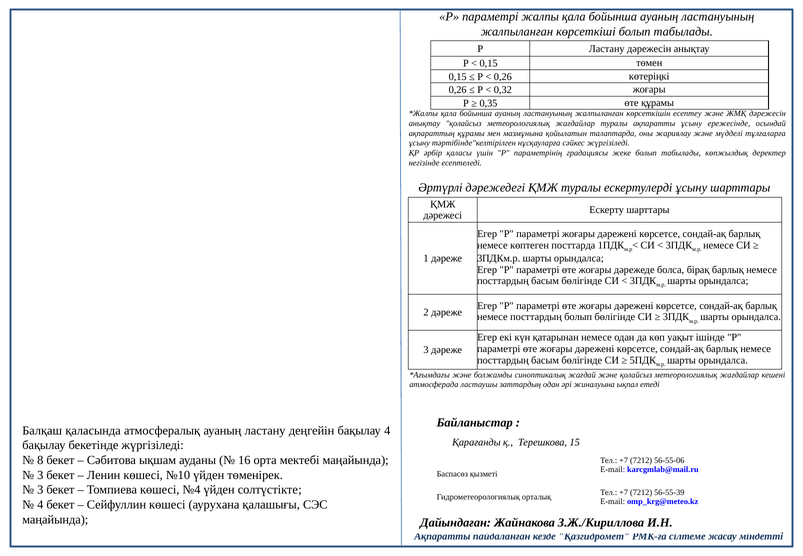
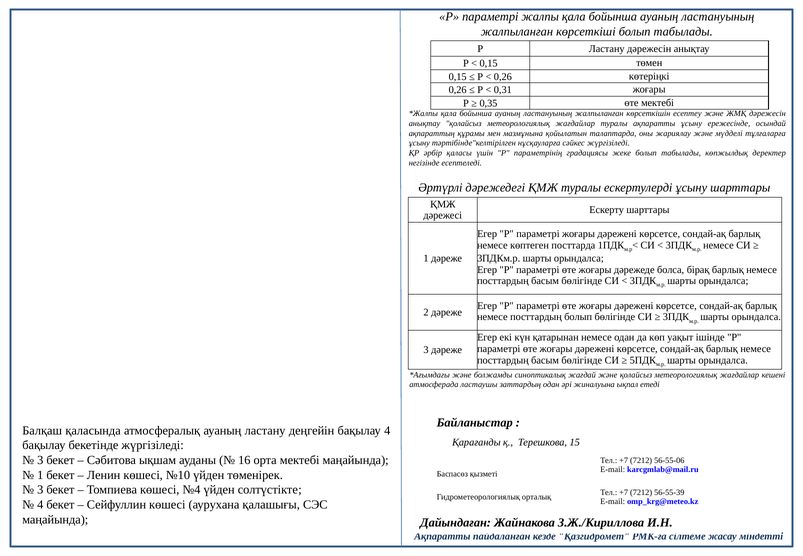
0,32: 0,32 -> 0,31
өте құрамы: құрамы -> мектебі
8 at (40, 460): 8 -> 3
3 at (40, 475): 3 -> 1
